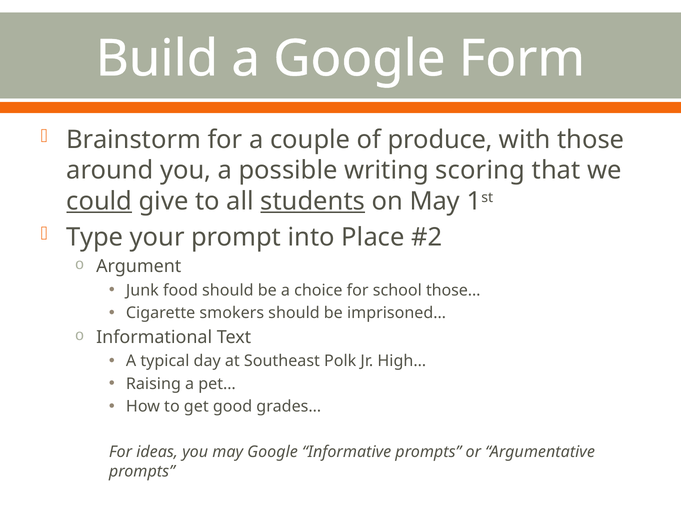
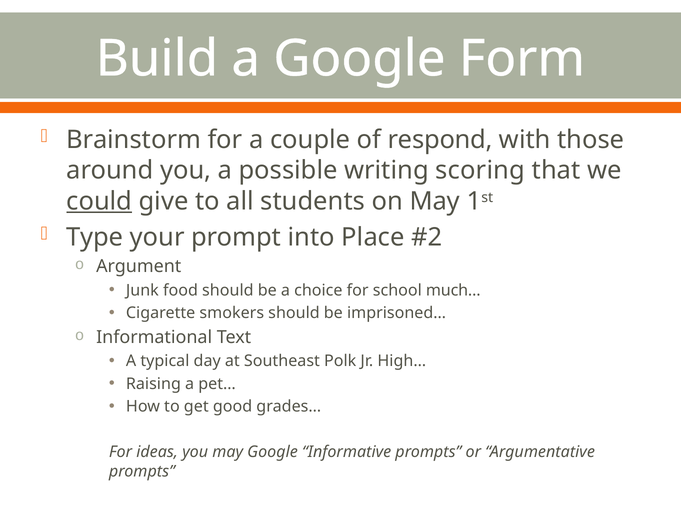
produce: produce -> respond
students underline: present -> none
those…: those… -> much…
